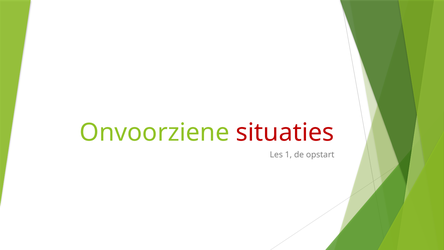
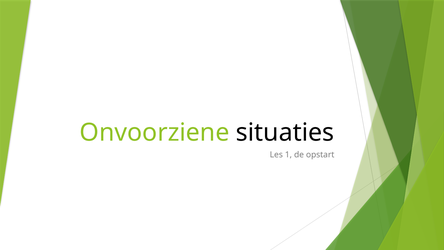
situaties colour: red -> black
